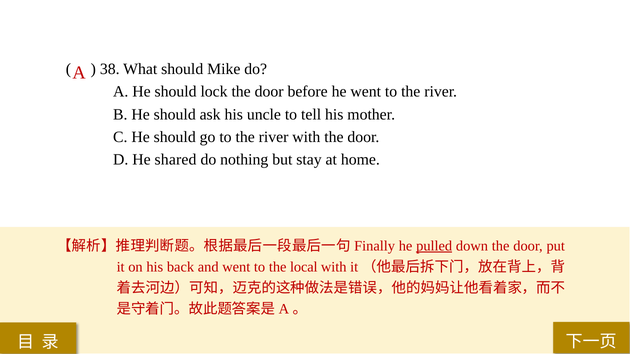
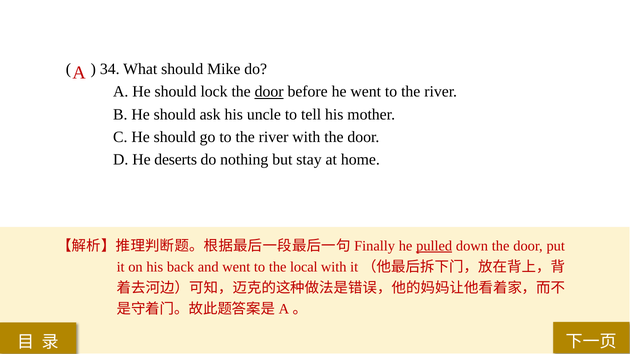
38: 38 -> 34
door at (269, 92) underline: none -> present
shared: shared -> deserts
